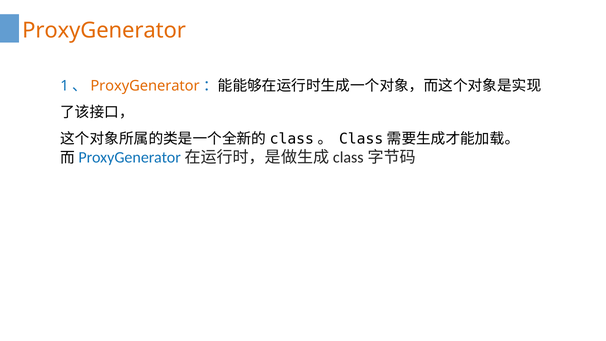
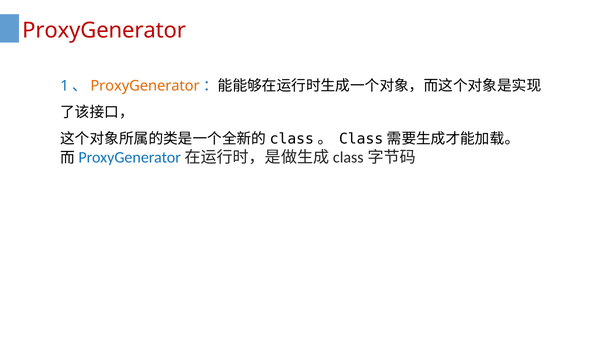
ProxyGenerator at (104, 31) colour: orange -> red
